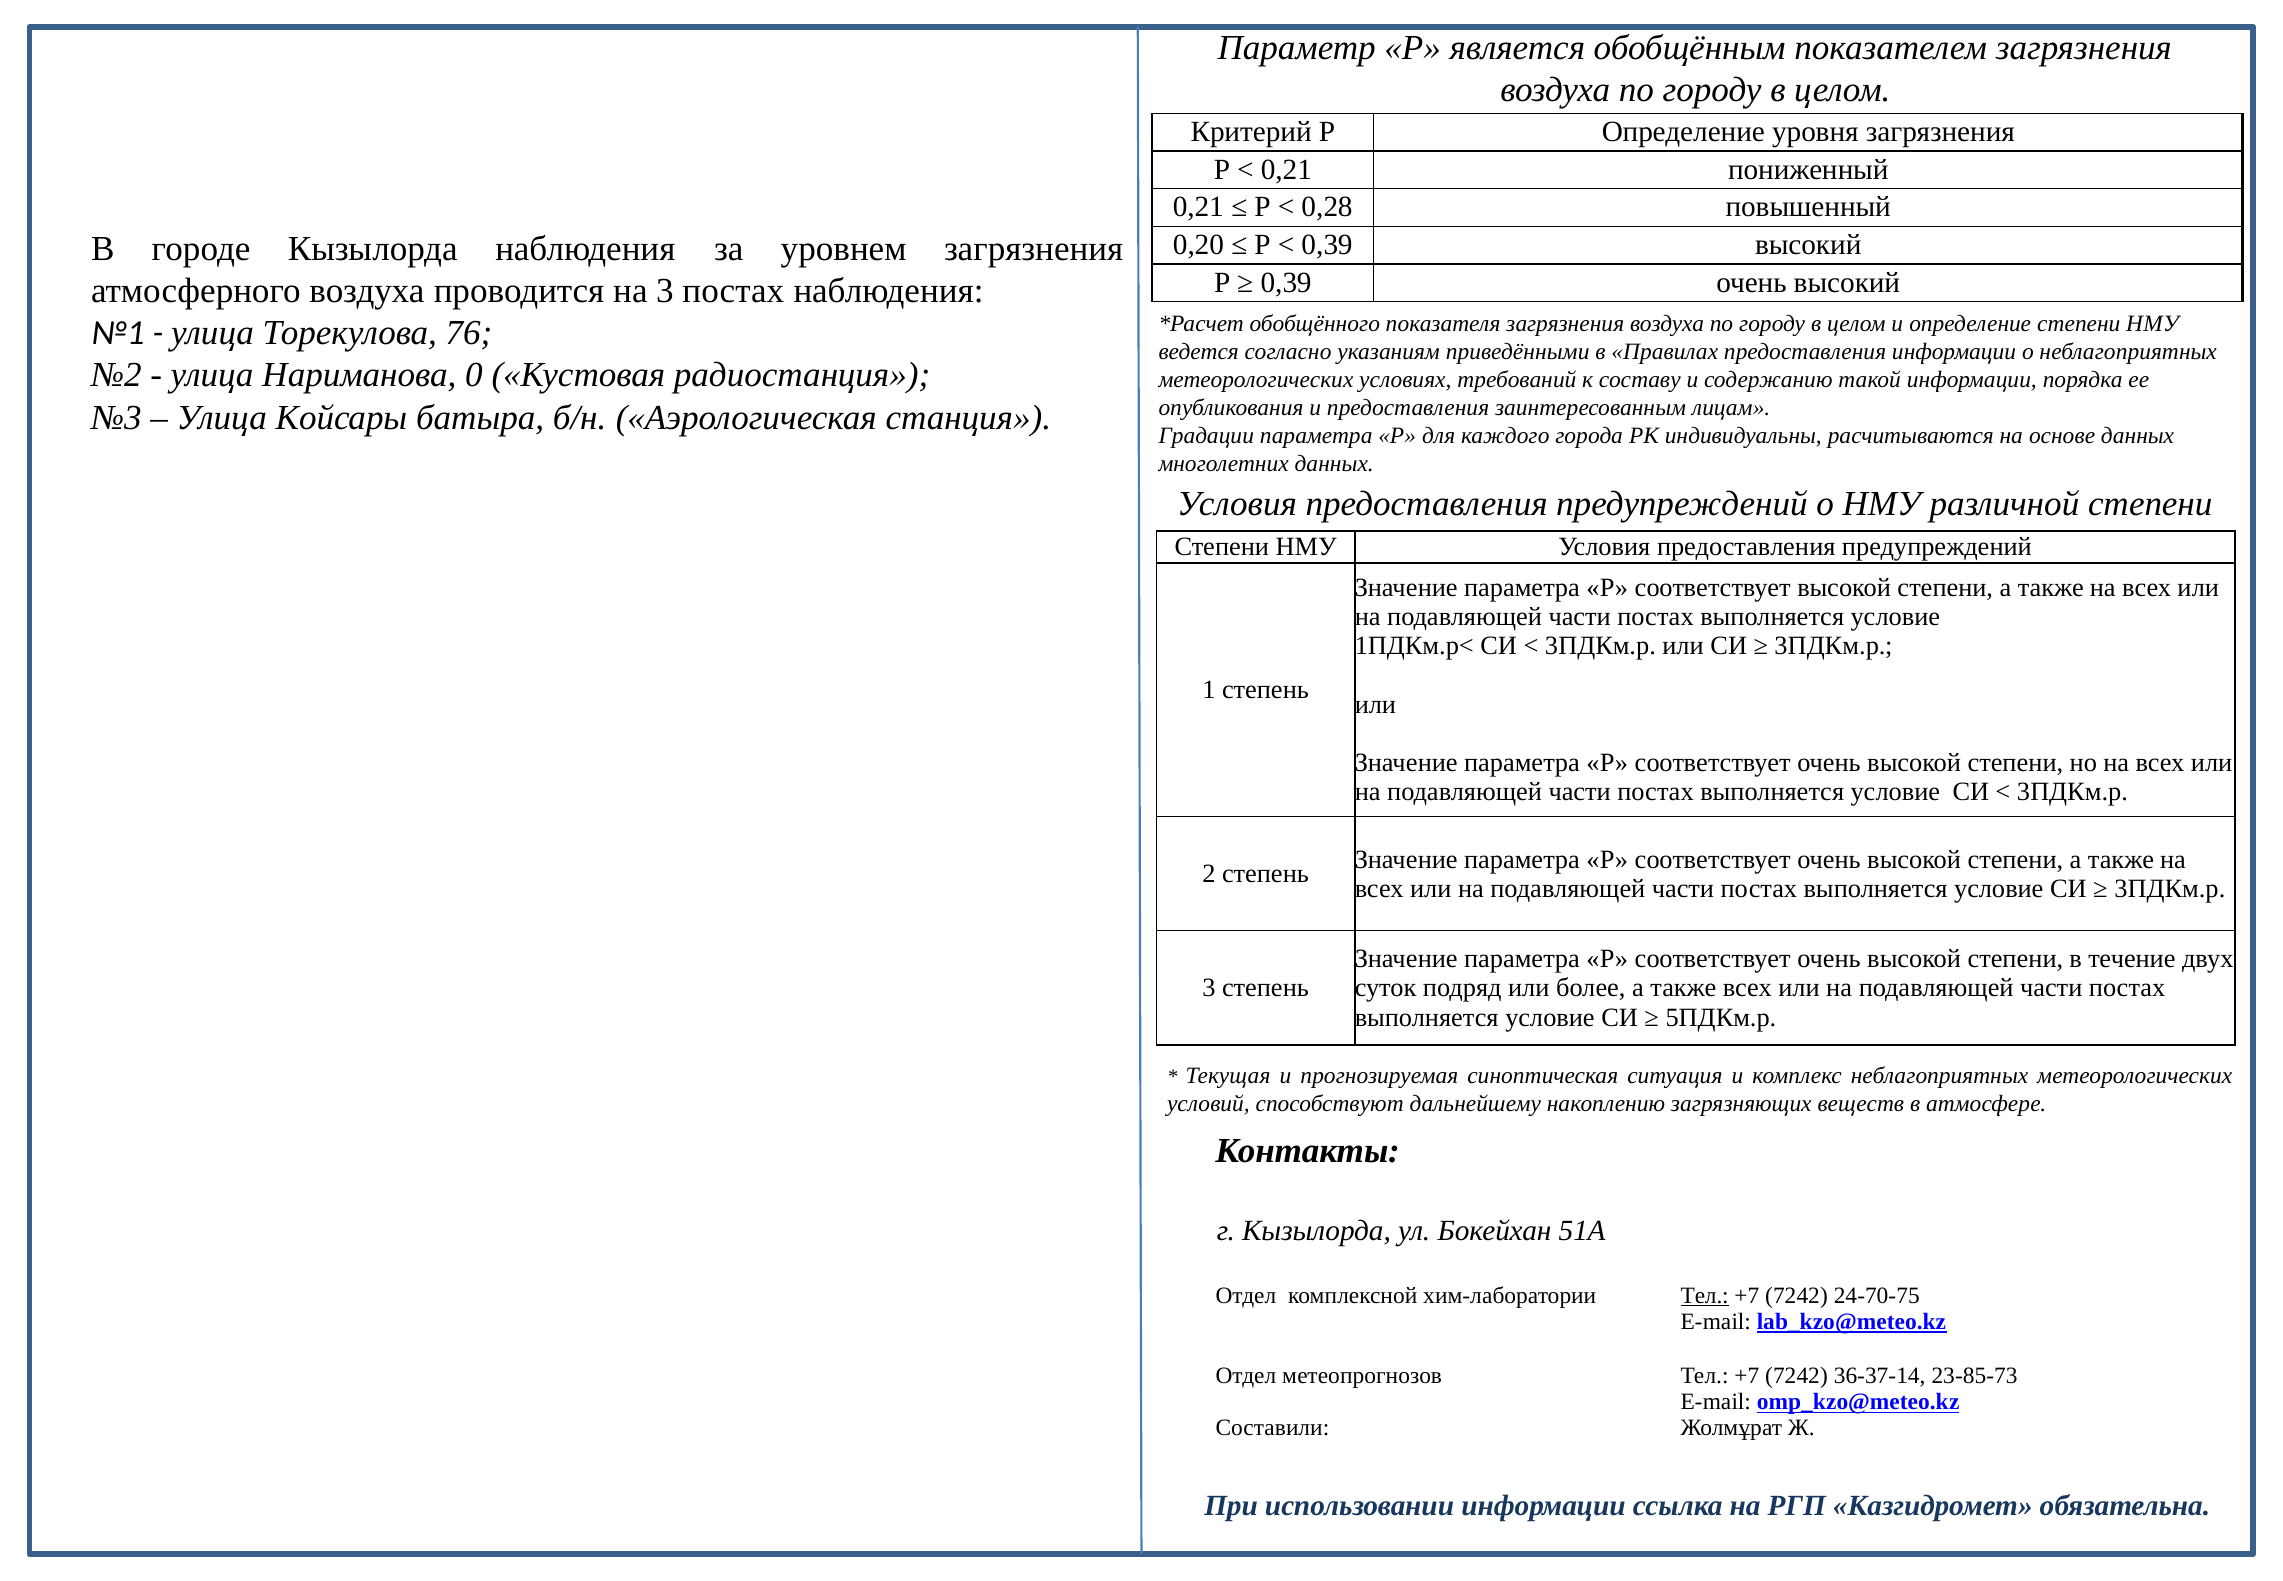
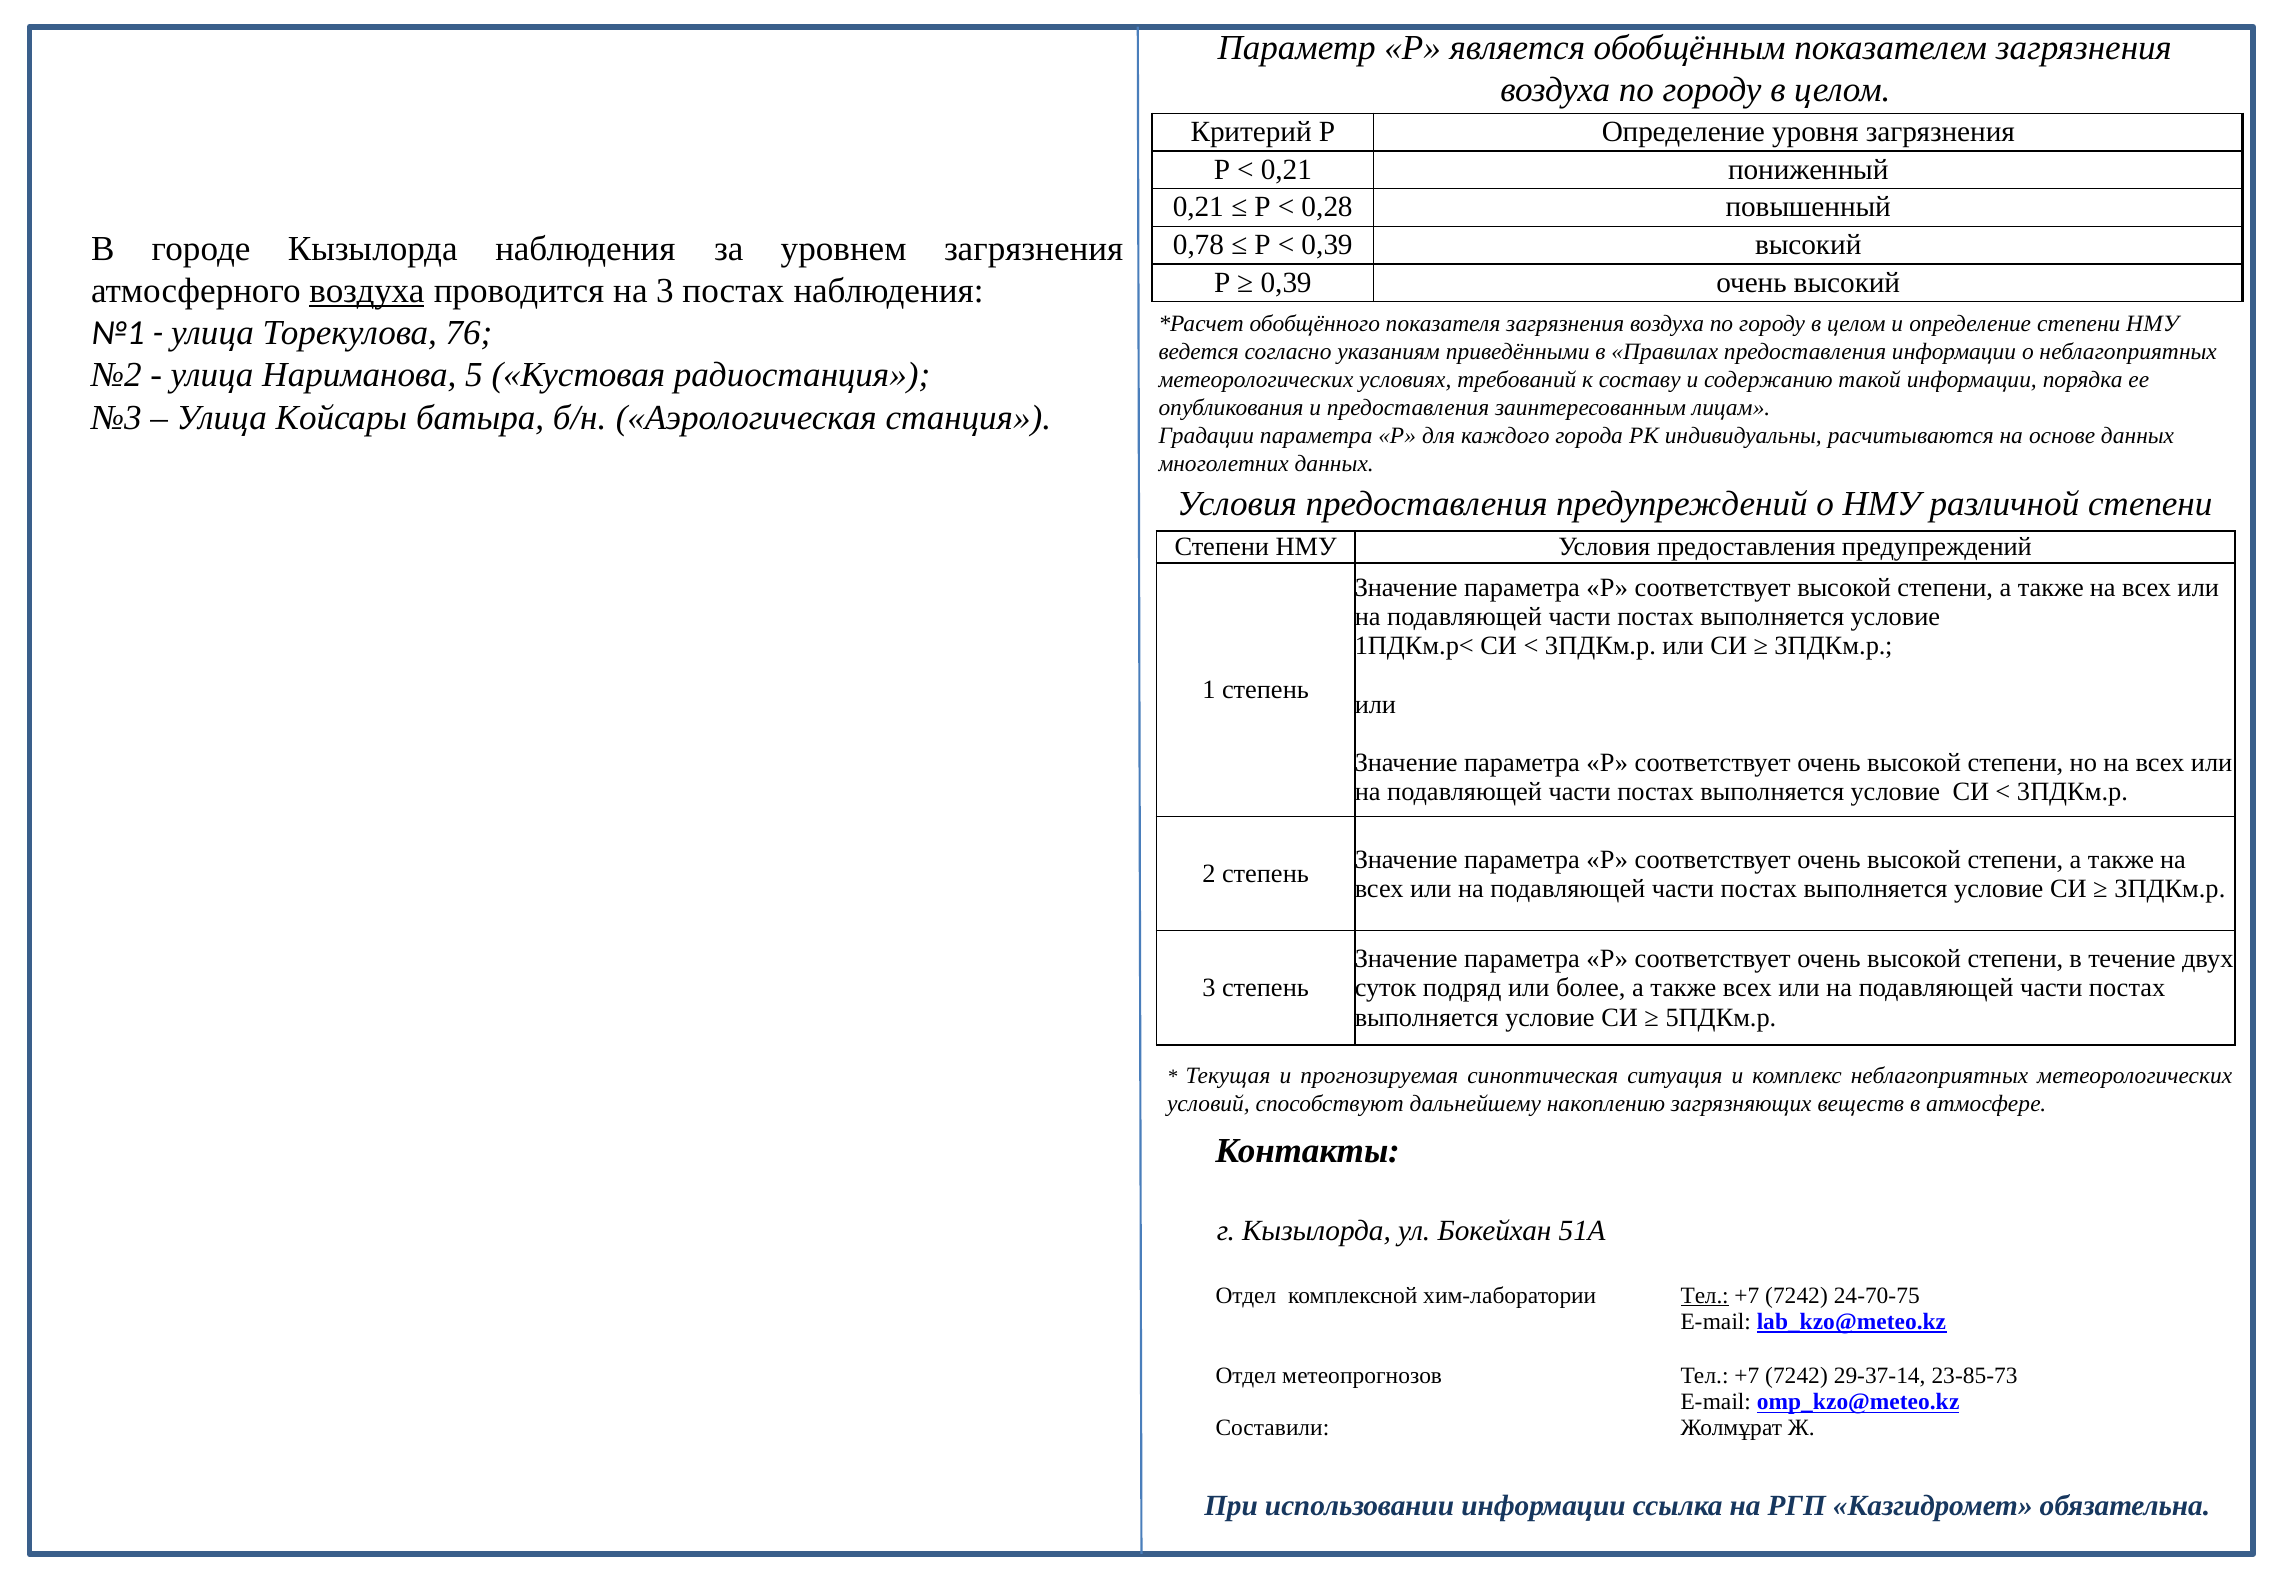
0,20: 0,20 -> 0,78
воздуха at (367, 291) underline: none -> present
0: 0 -> 5
36-37-14: 36-37-14 -> 29-37-14
